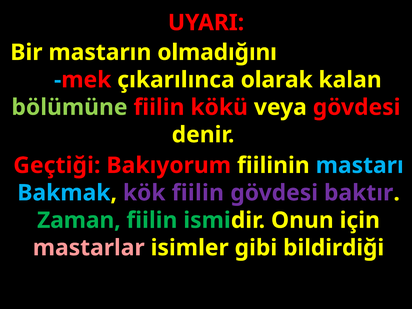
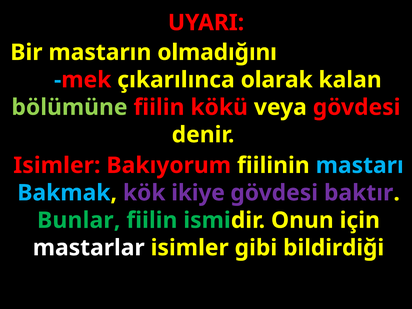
Geçtiği at (57, 165): Geçtiği -> Isimler
kök fiilin: fiilin -> ikiye
Zaman: Zaman -> Bunlar
mastarlar colour: pink -> white
